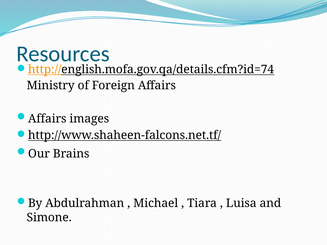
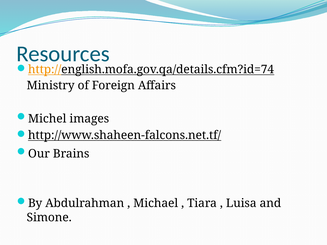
Affairs at (47, 119): Affairs -> Michel
